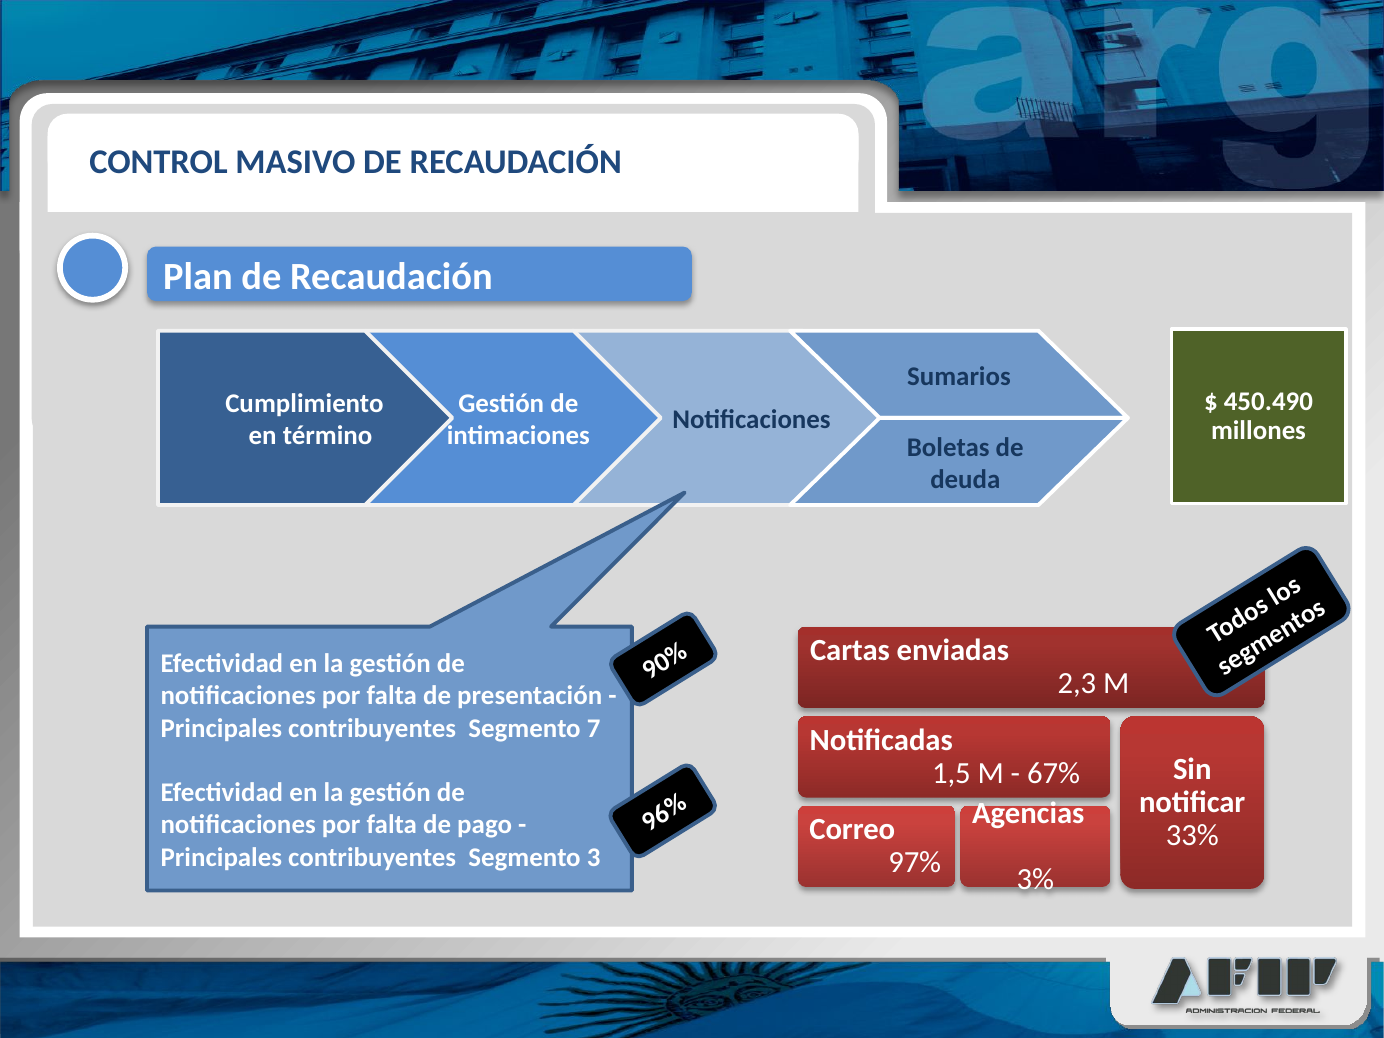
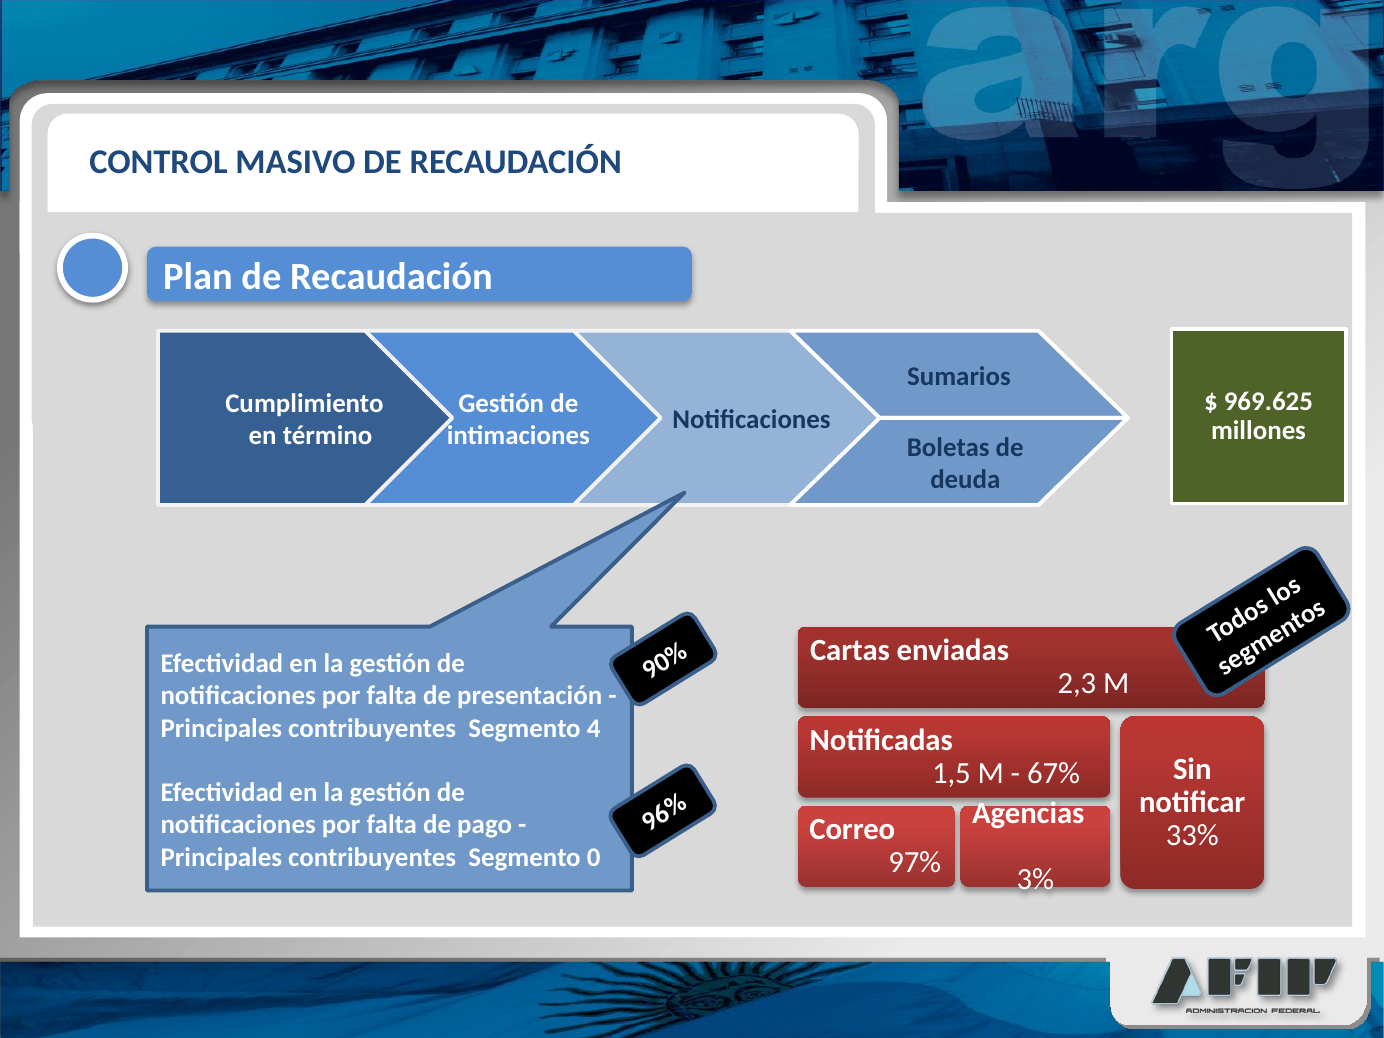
450.490: 450.490 -> 969.625
7: 7 -> 4
Segmento 3: 3 -> 0
